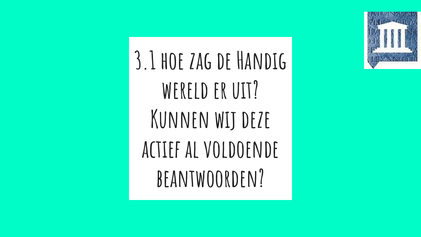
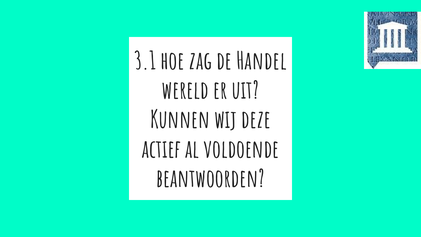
Handig: Handig -> Handel
